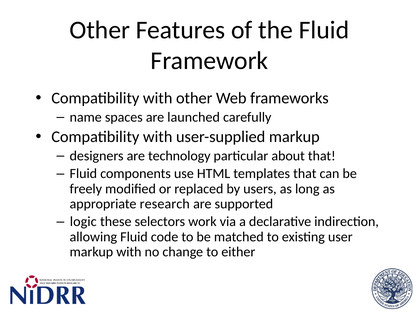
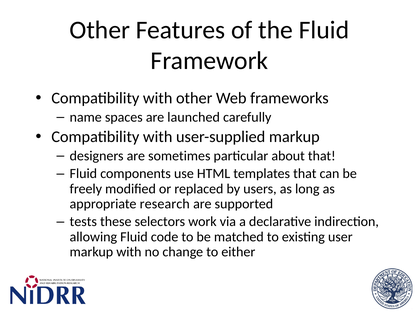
technology: technology -> sometimes
logic: logic -> tests
